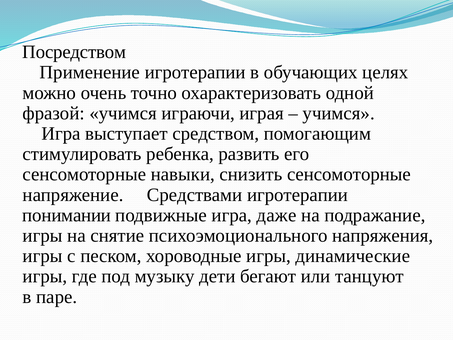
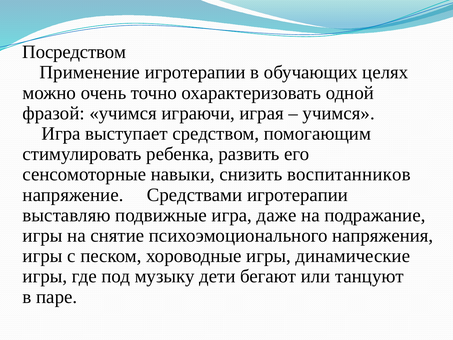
снизить сенсомоторные: сенсомоторные -> воспитанников
понимании: понимании -> выставляю
